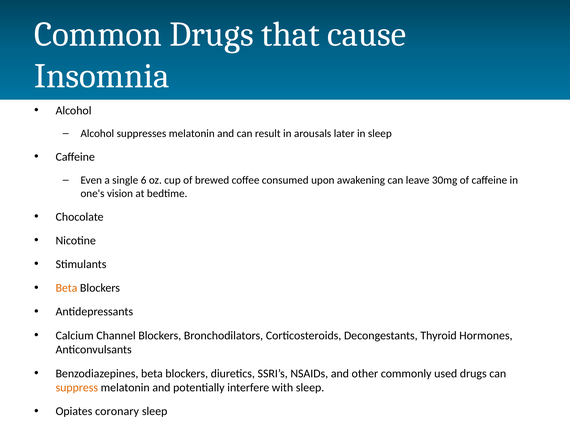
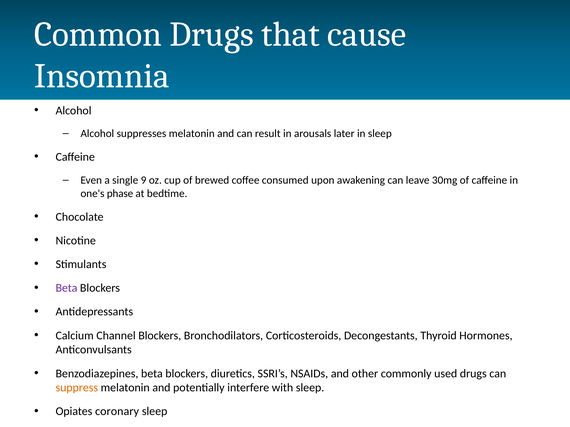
6: 6 -> 9
vision: vision -> phase
Beta at (66, 288) colour: orange -> purple
